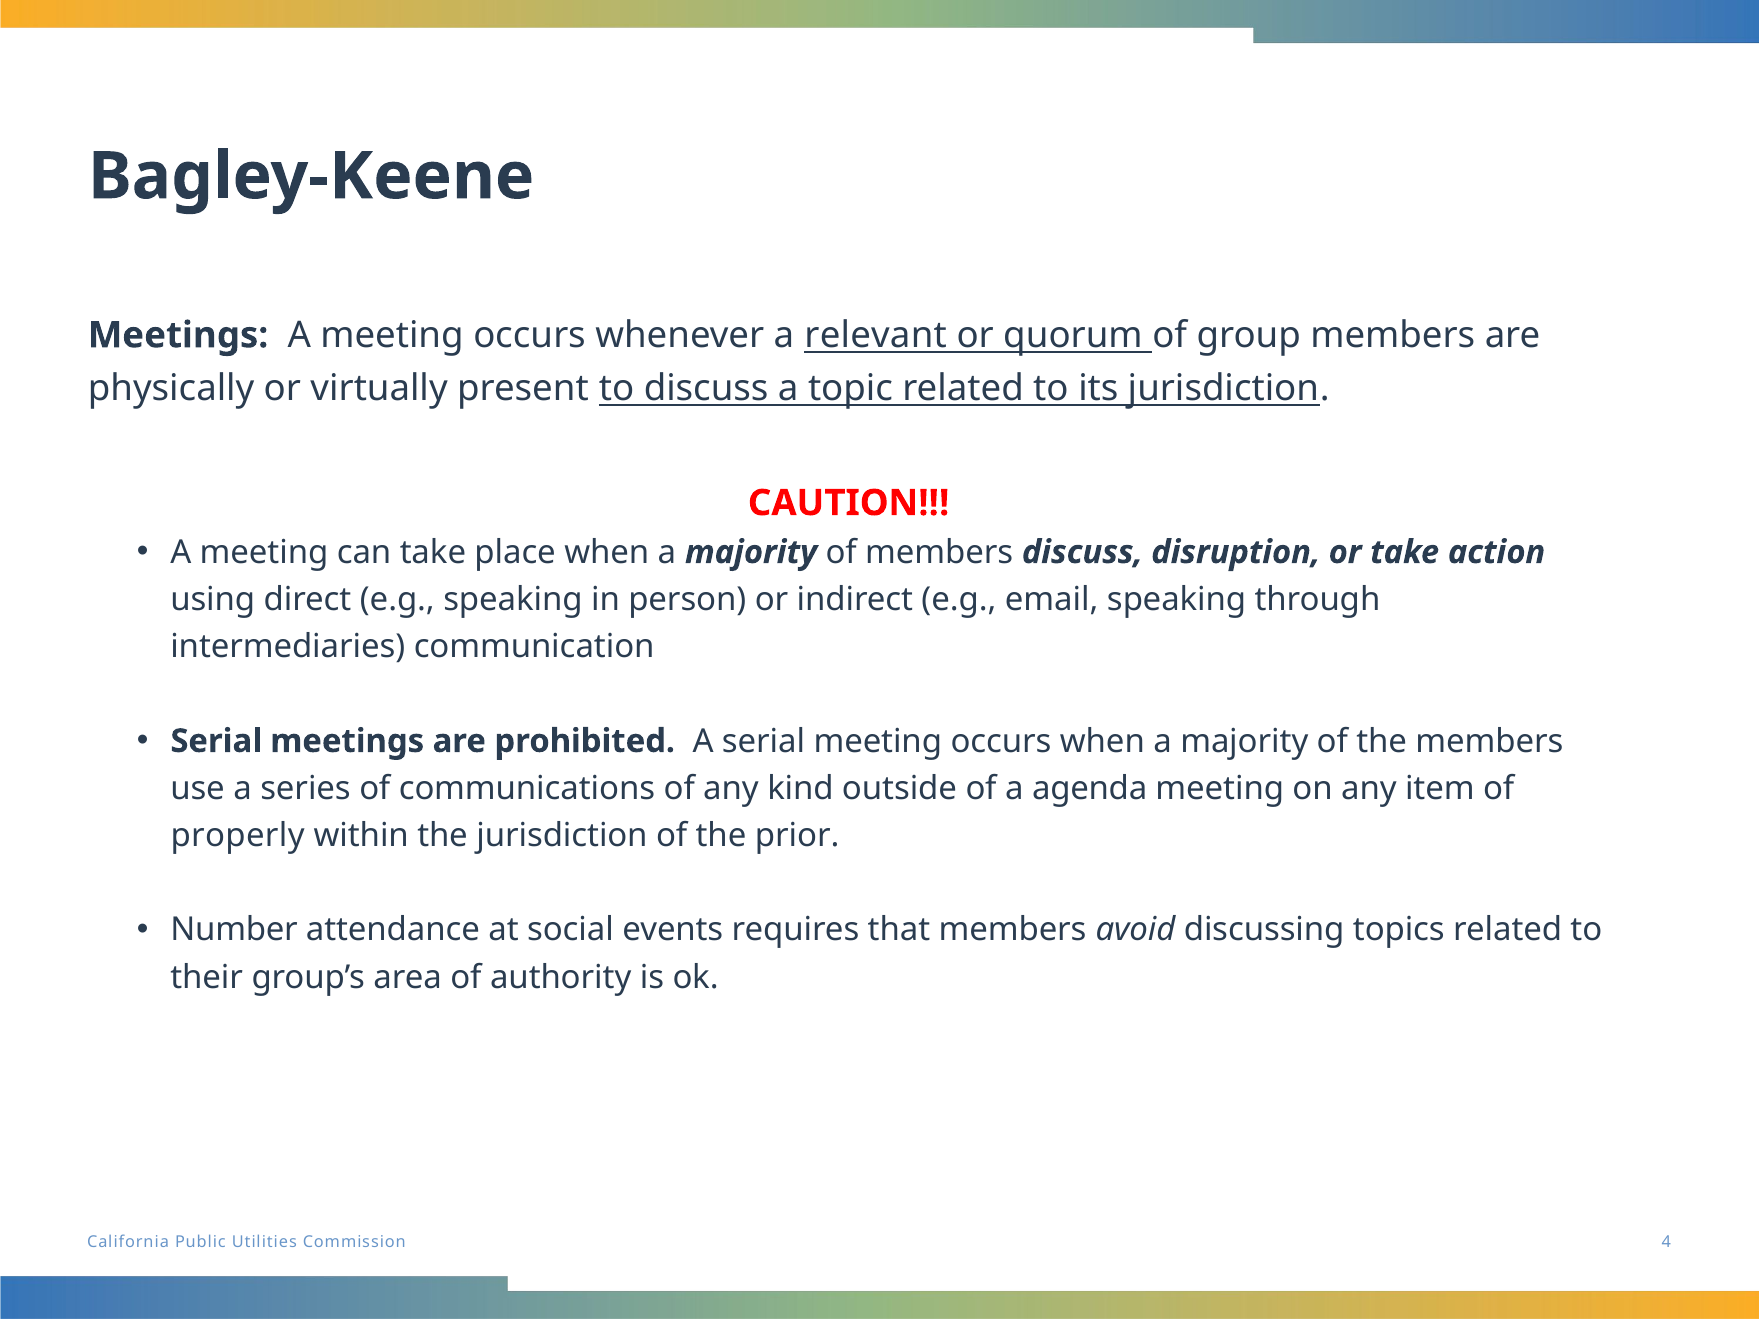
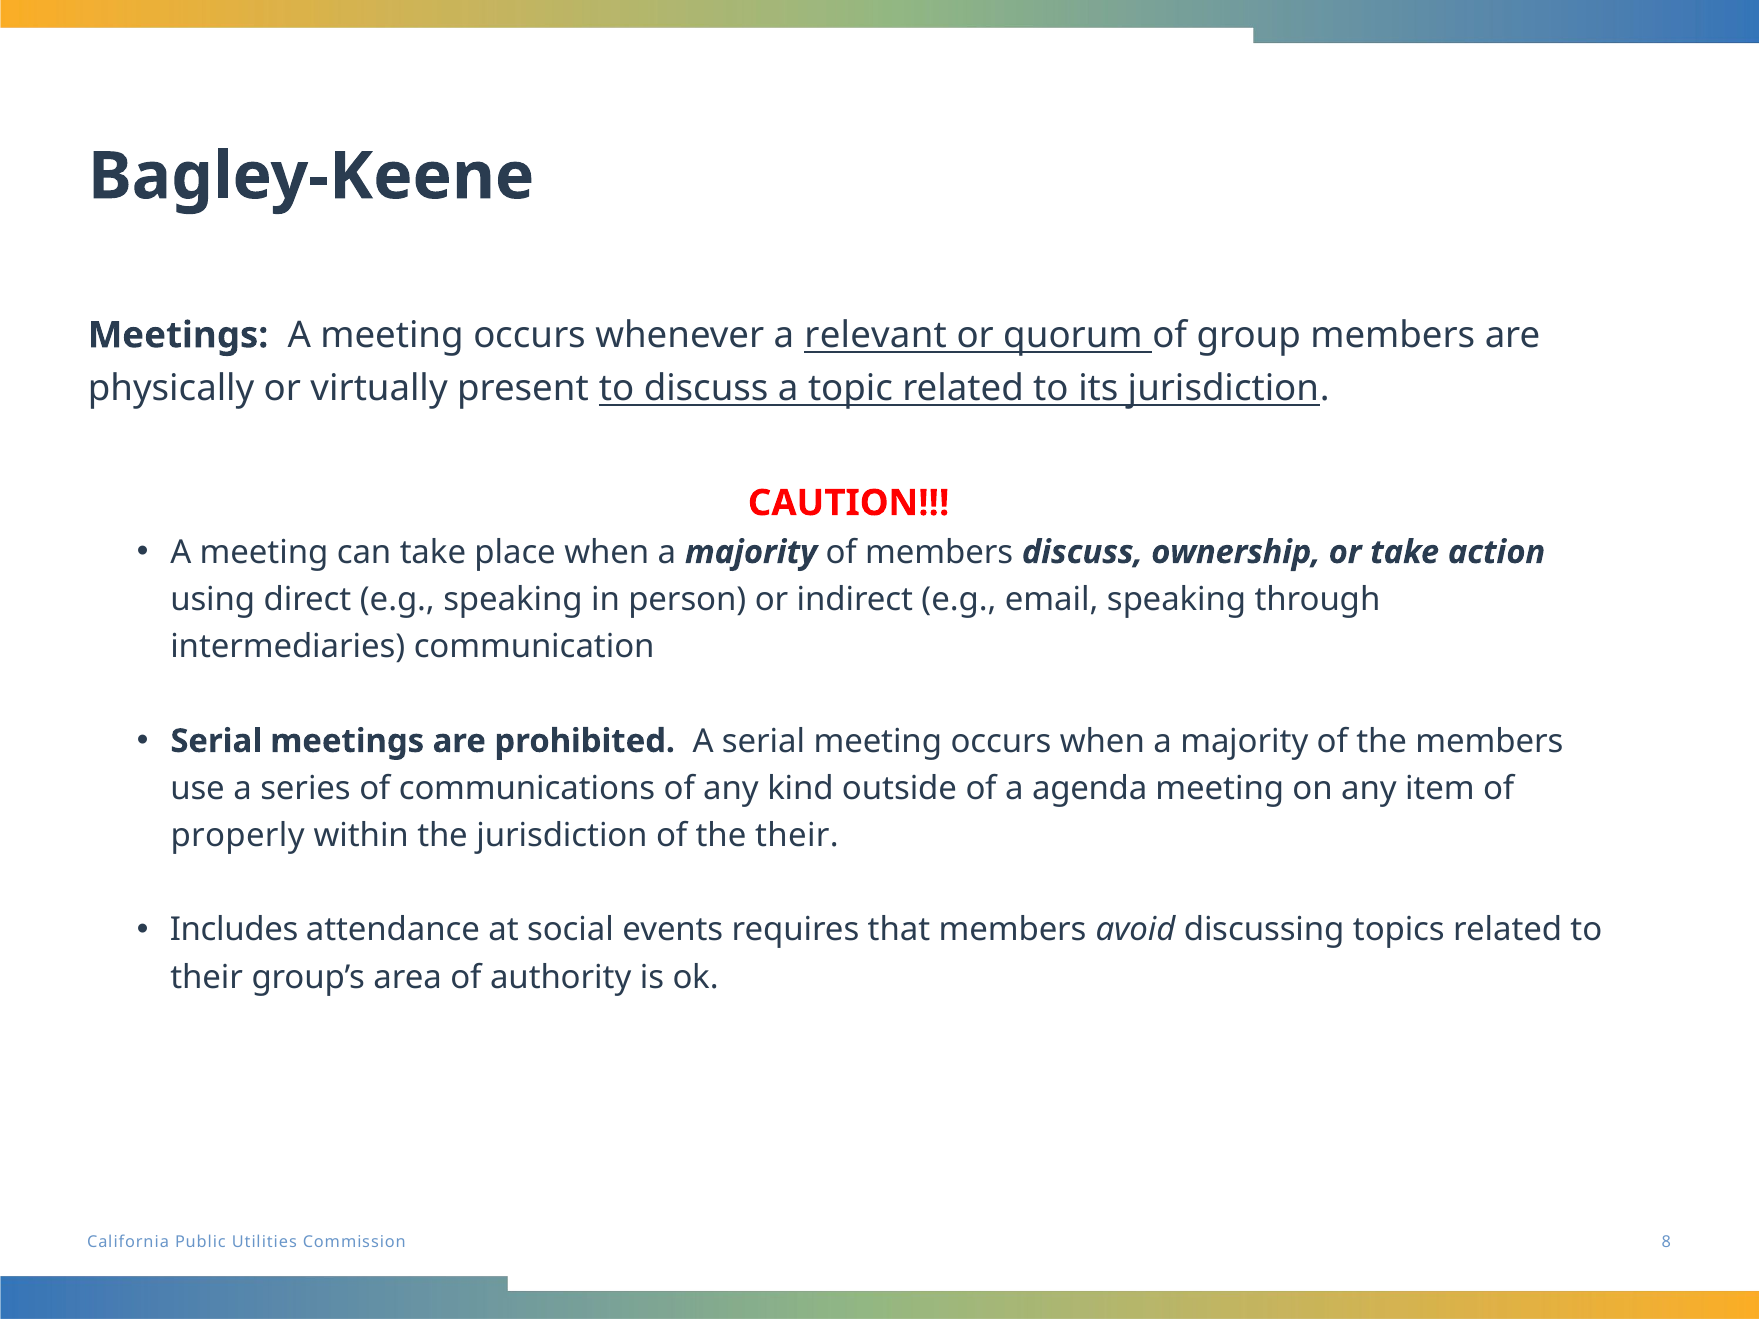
disruption: disruption -> ownership
the prior: prior -> their
Number: Number -> Includes
4: 4 -> 8
